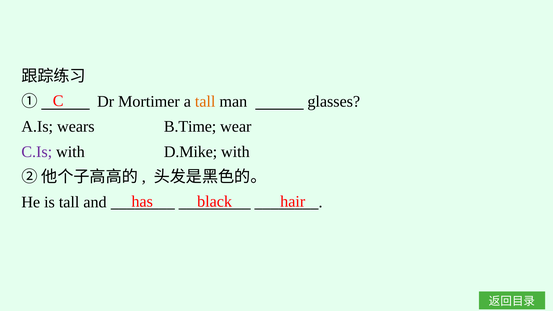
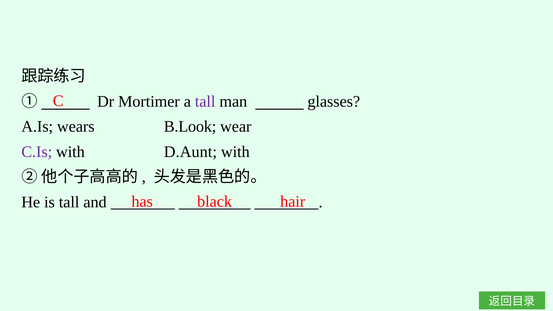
tall at (205, 101) colour: orange -> purple
B.Time: B.Time -> B.Look
D.Mike: D.Mike -> D.Aunt
